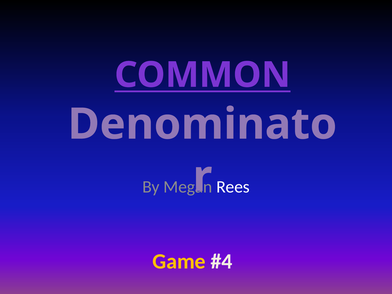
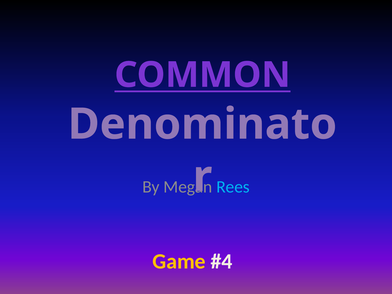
Rees colour: white -> light blue
